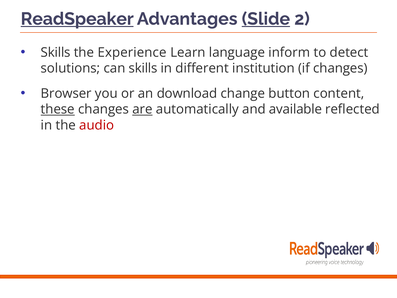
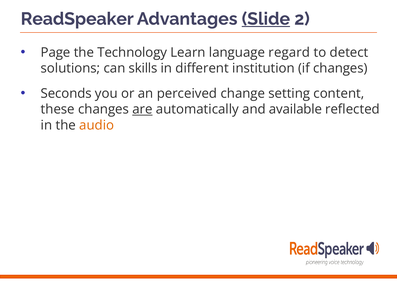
ReadSpeaker underline: present -> none
Skills at (56, 52): Skills -> Page
Experience: Experience -> Technology
inform: inform -> regard
Browser: Browser -> Seconds
download: download -> perceived
button: button -> setting
these underline: present -> none
audio colour: red -> orange
